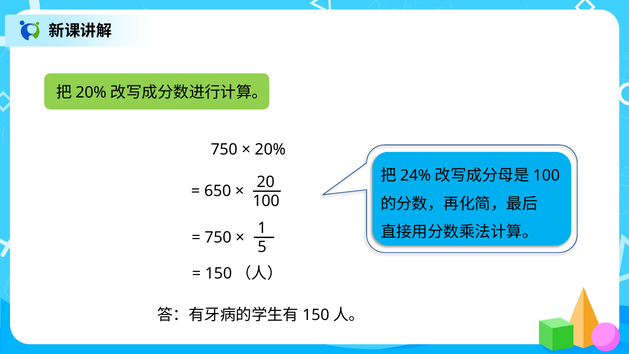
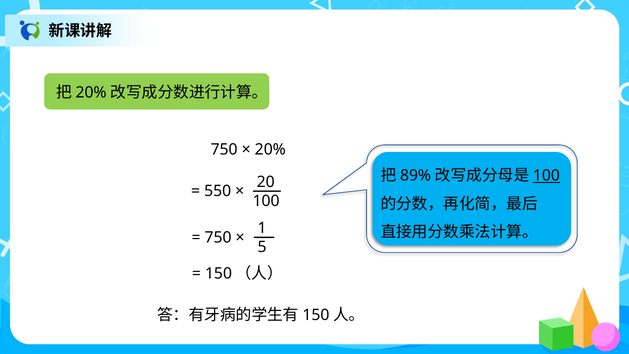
24%: 24% -> 89%
100 at (546, 176) underline: none -> present
650: 650 -> 550
